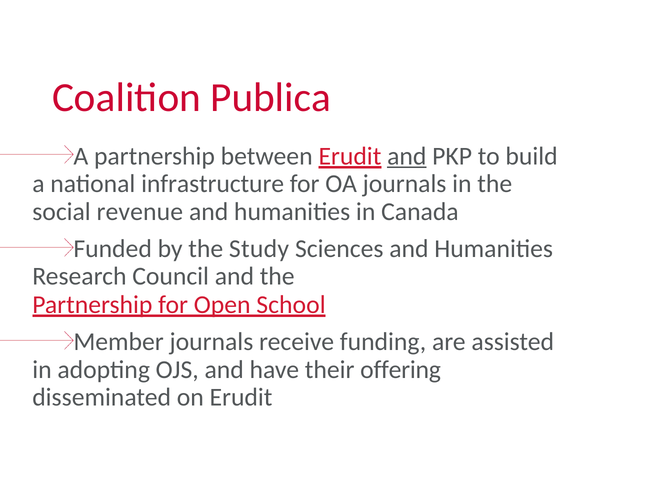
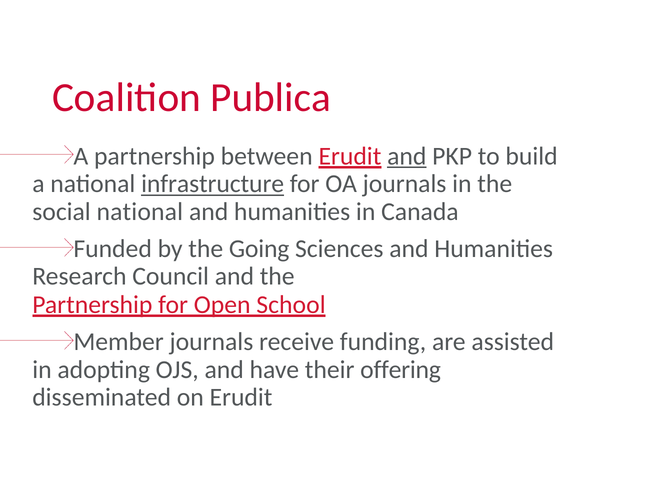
infrastructure underline: none -> present
social revenue: revenue -> national
Study: Study -> Going
